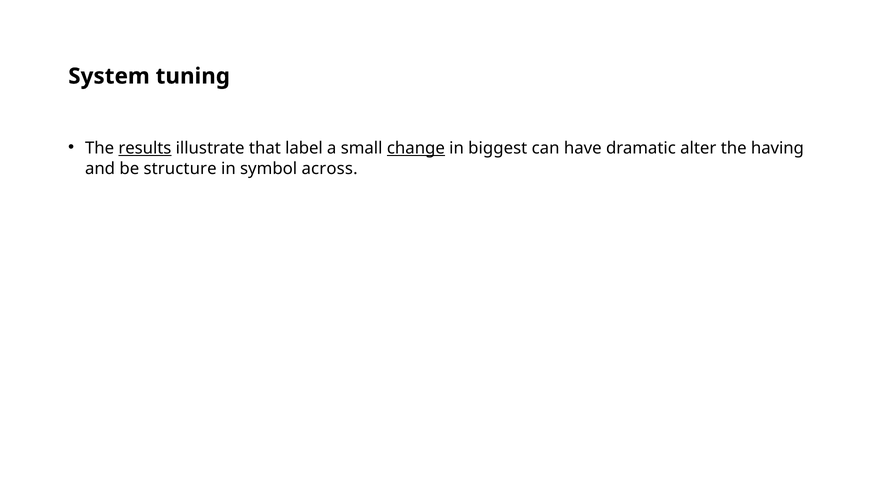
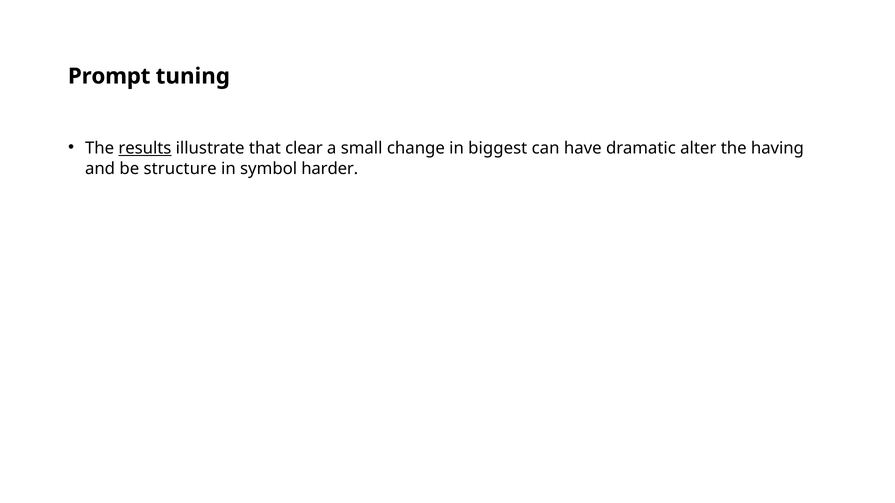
System: System -> Prompt
label: label -> clear
change underline: present -> none
across: across -> harder
